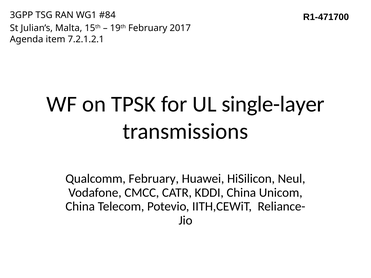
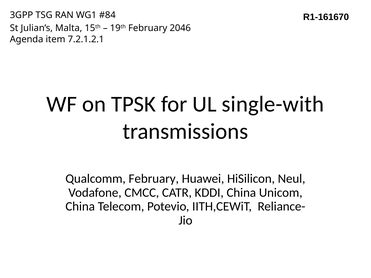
R1-471700: R1-471700 -> R1-161670
2017: 2017 -> 2046
single-layer: single-layer -> single-with
